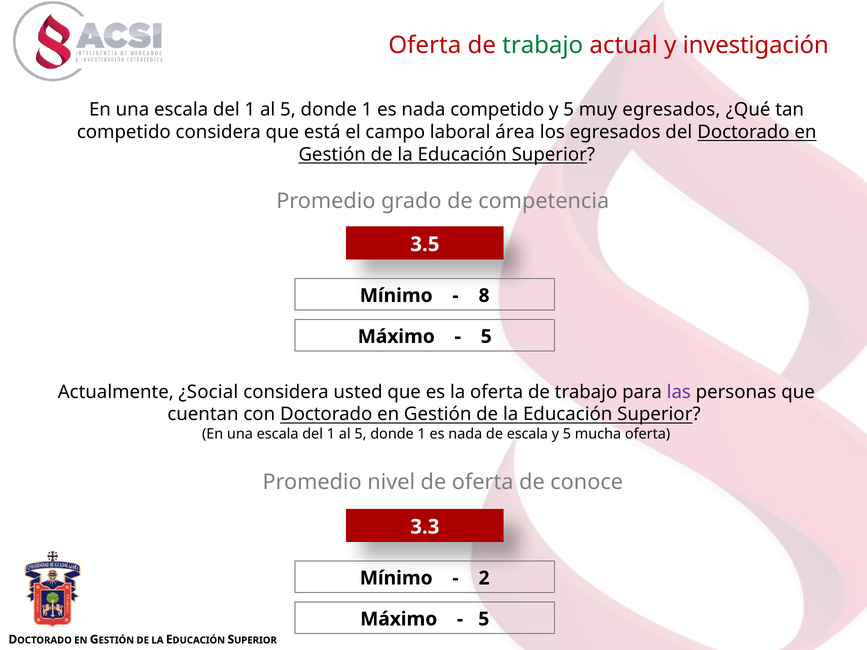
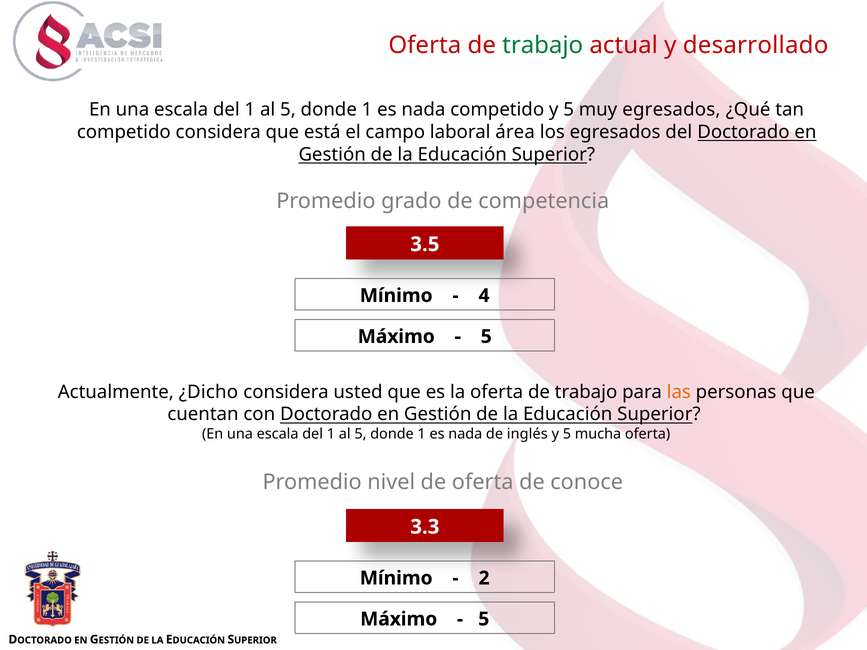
investigación: investigación -> desarrollado
8: 8 -> 4
¿Social: ¿Social -> ¿Dicho
las colour: purple -> orange
de escala: escala -> inglés
